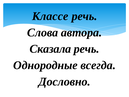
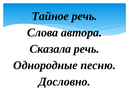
Классе: Классе -> Тайное
всегда: всегда -> песню
